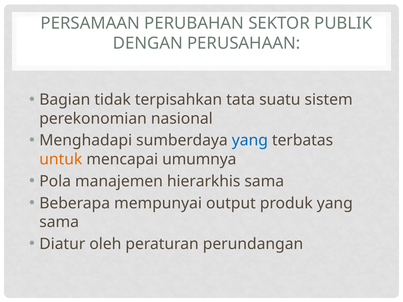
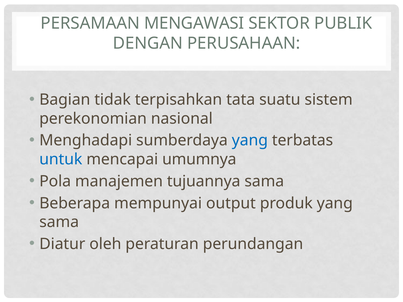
PERUBAHAN: PERUBAHAN -> MENGAWASI
untuk colour: orange -> blue
hierarkhis: hierarkhis -> tujuannya
